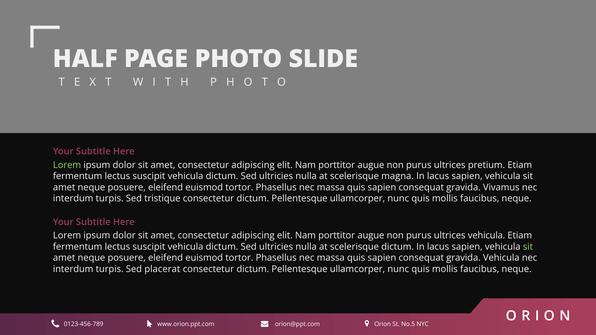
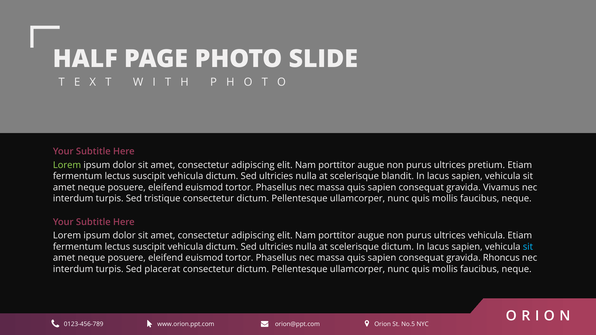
magna: magna -> blandit
sit at (528, 247) colour: light green -> light blue
gravida Vehicula: Vehicula -> Rhoncus
